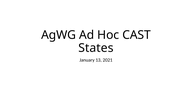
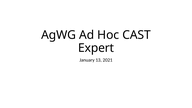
States: States -> Expert
